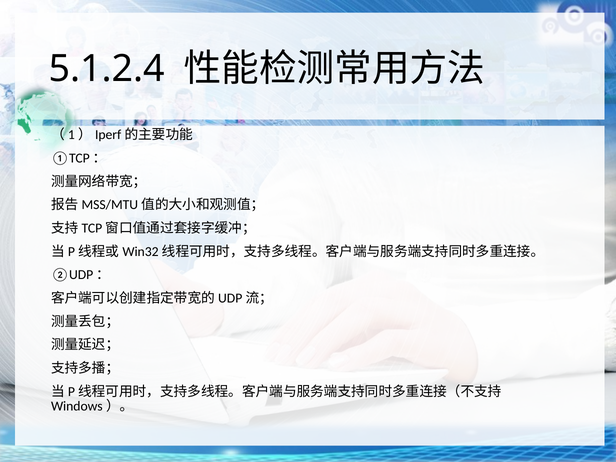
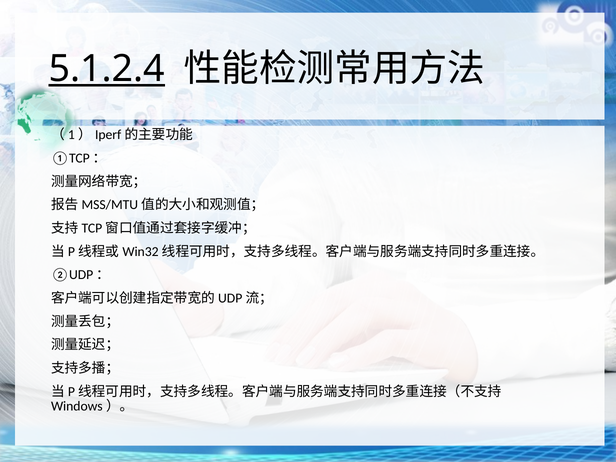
5.1.2.4 underline: none -> present
